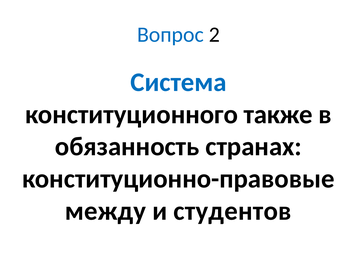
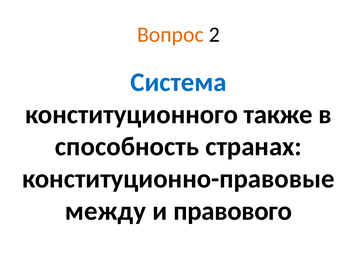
Вопрос colour: blue -> orange
обязанность: обязанность -> способность
студентов: студентов -> правового
